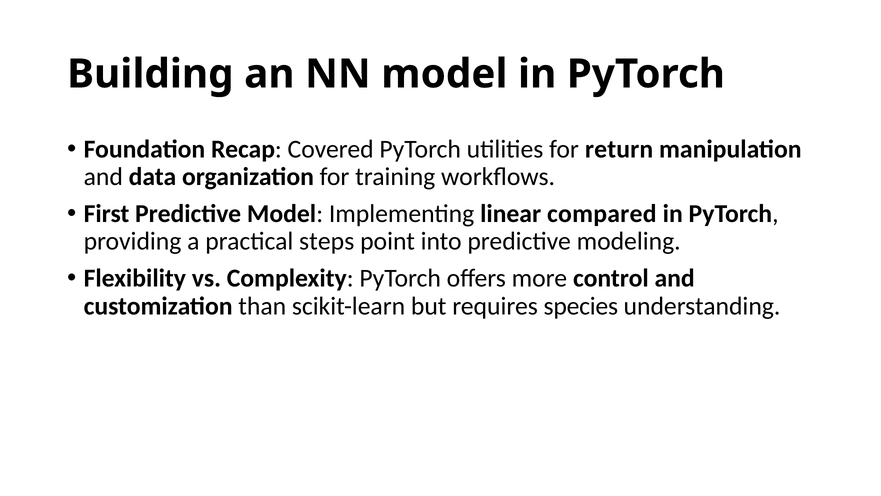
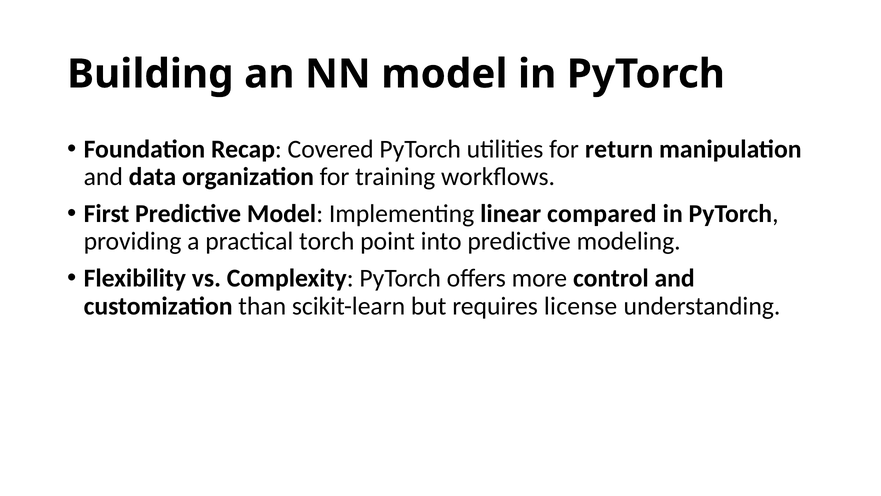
steps: steps -> torch
species: species -> license
